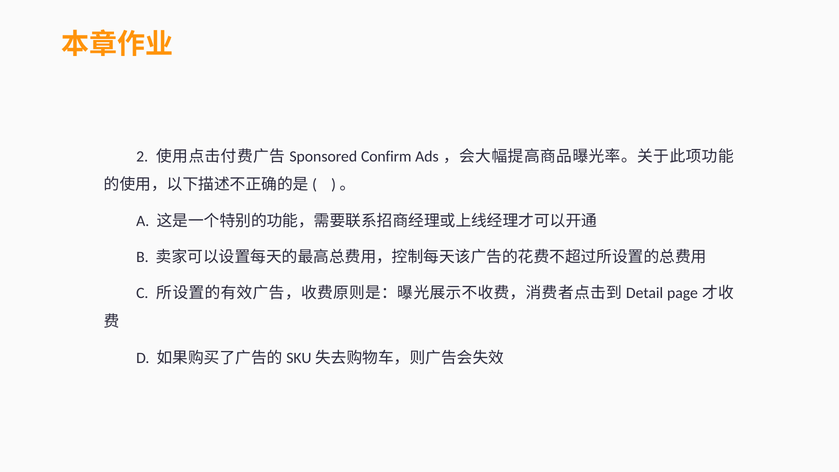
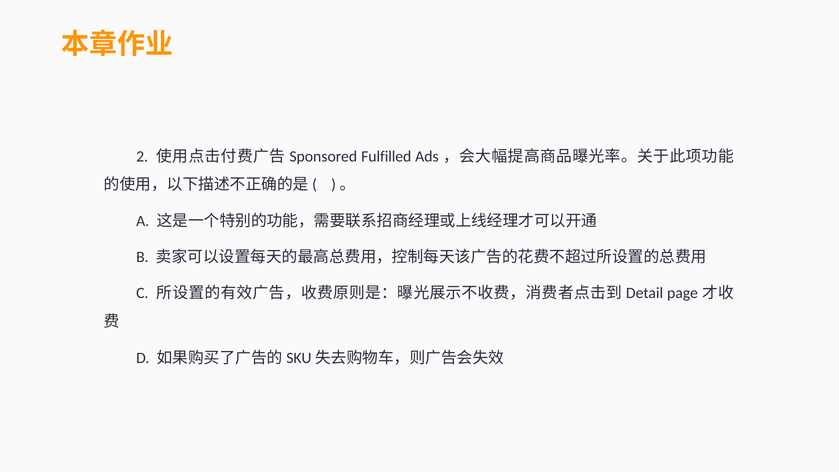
Confirm: Confirm -> Fulfilled
